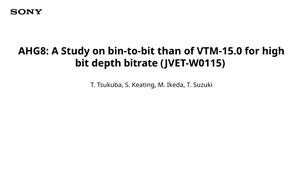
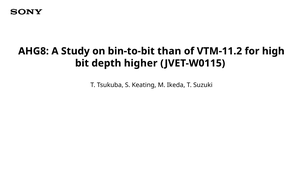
VTM-15.0: VTM-15.0 -> VTM-11.2
bitrate: bitrate -> higher
